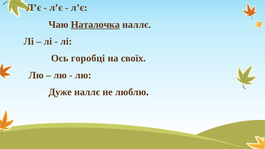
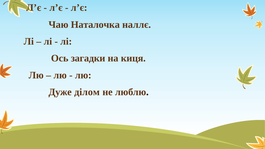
Наталочка underline: present -> none
горобці: горобці -> загадки
своїх: своїх -> киця
Дуже наллє: наллє -> ділом
